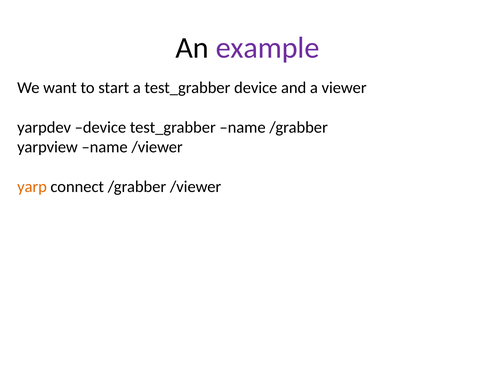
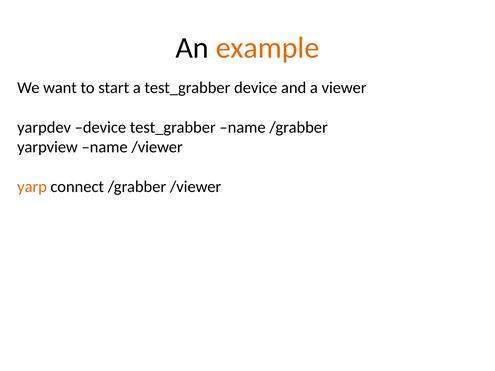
example colour: purple -> orange
